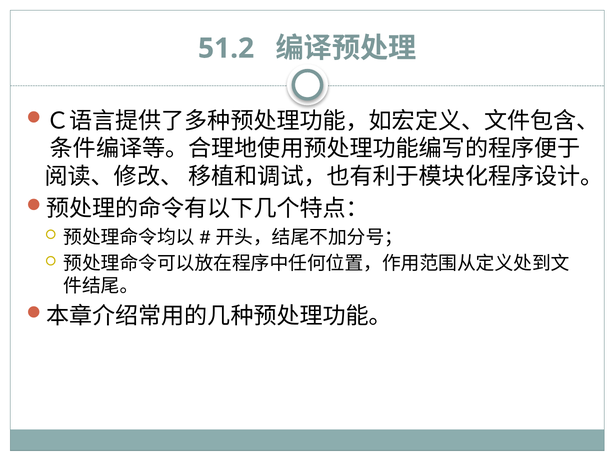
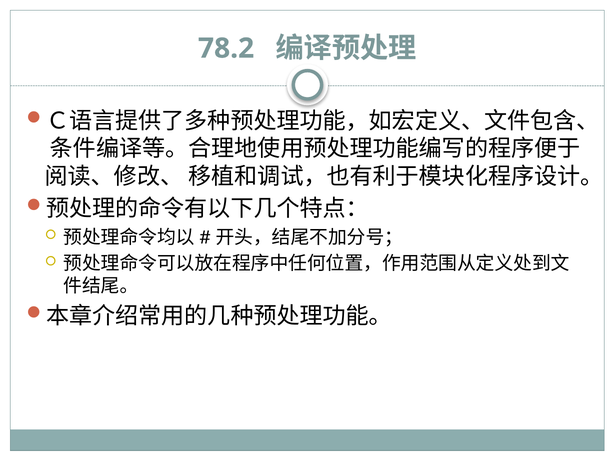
51.2: 51.2 -> 78.2
